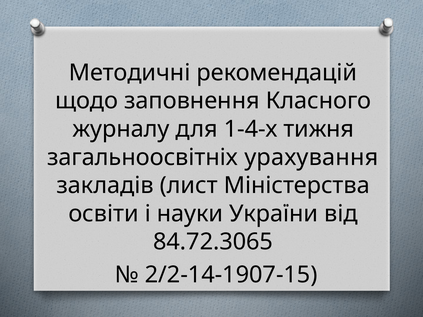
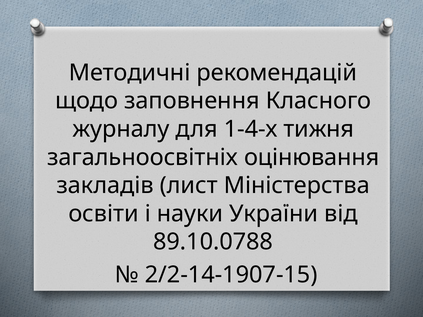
урахування: урахування -> оцінювання
84.72.3065: 84.72.3065 -> 89.10.0788
